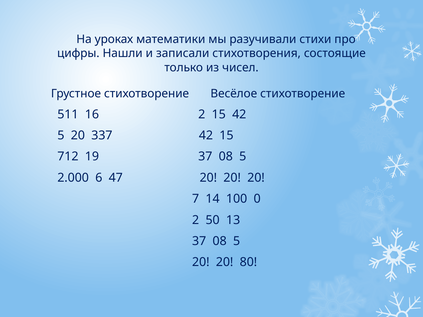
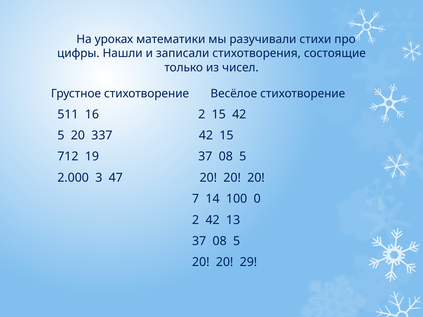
6: 6 -> 3
2 50: 50 -> 42
80: 80 -> 29
